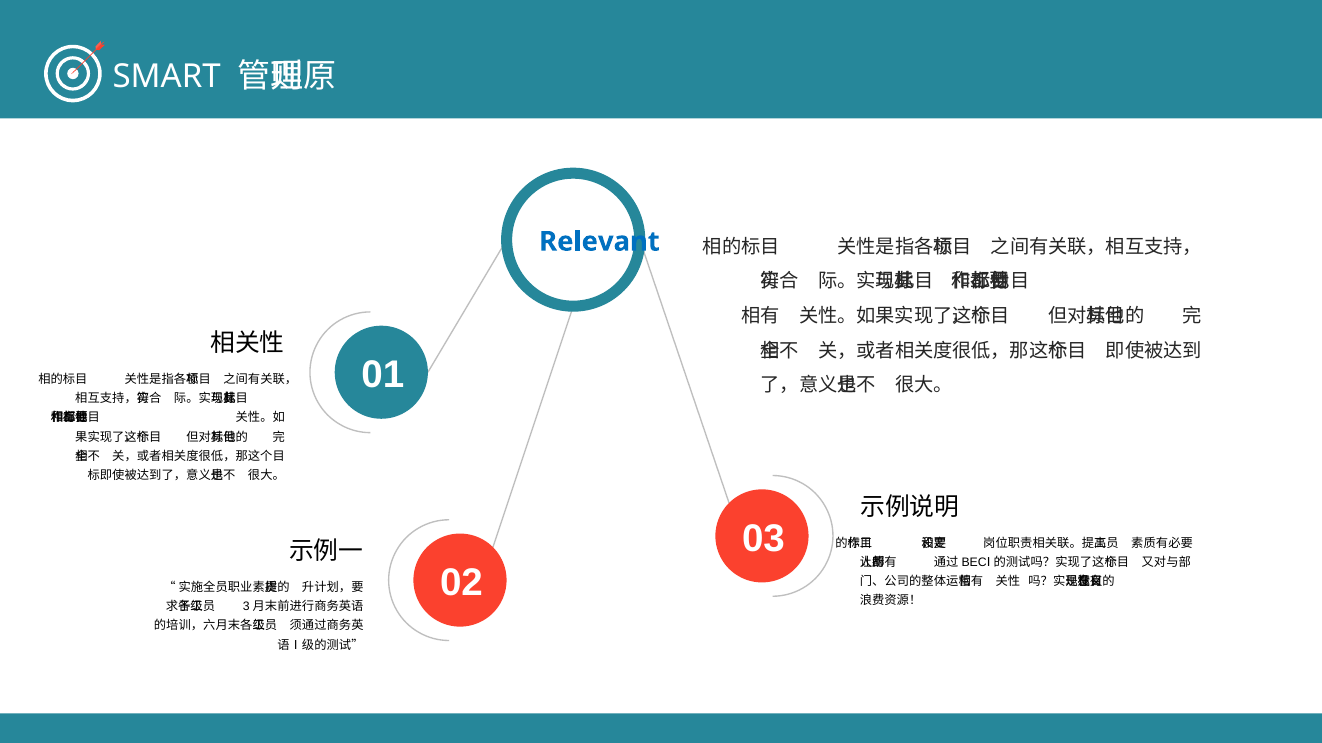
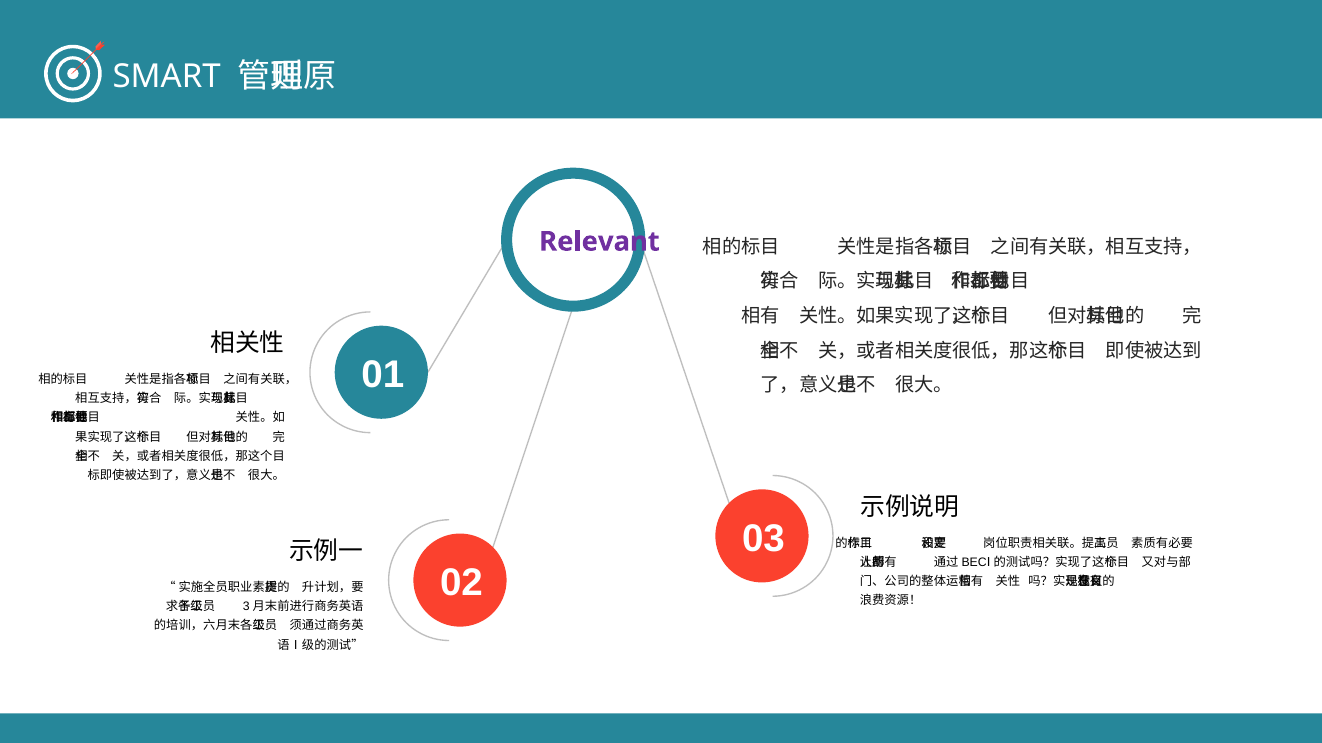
Relevant colour: blue -> purple
